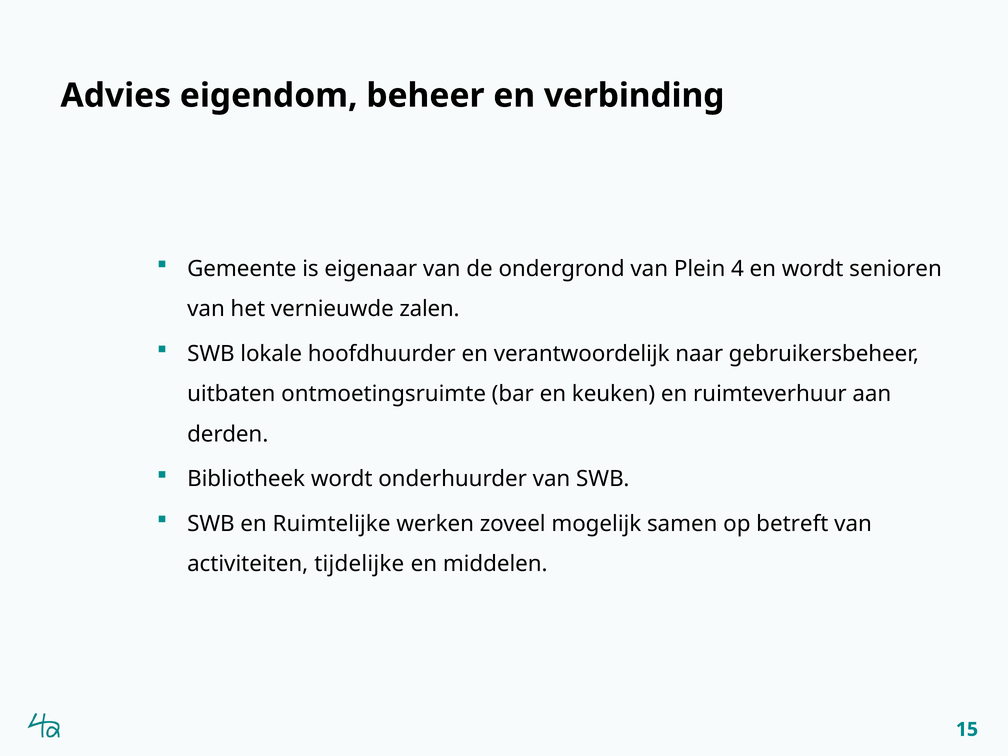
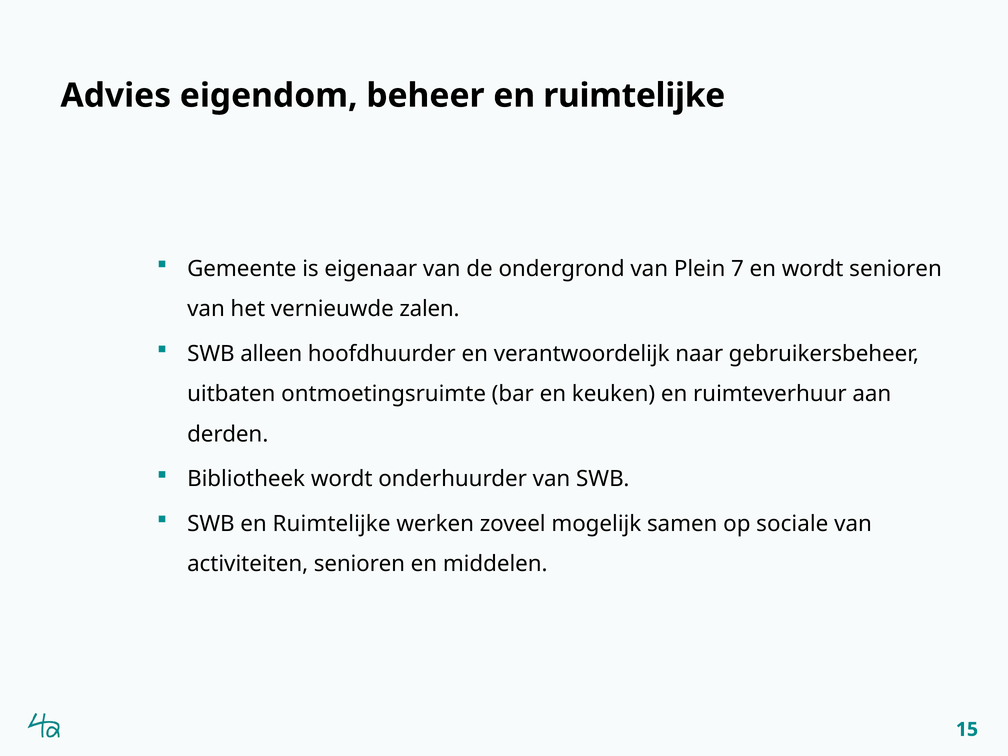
beheer en verbinding: verbinding -> ruimtelijke
4: 4 -> 7
lokale: lokale -> alleen
betreft: betreft -> sociale
activiteiten tijdelijke: tijdelijke -> senioren
